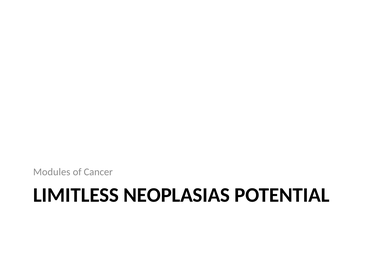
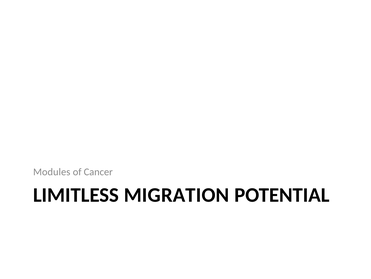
NEOPLASIAS: NEOPLASIAS -> MIGRATION
